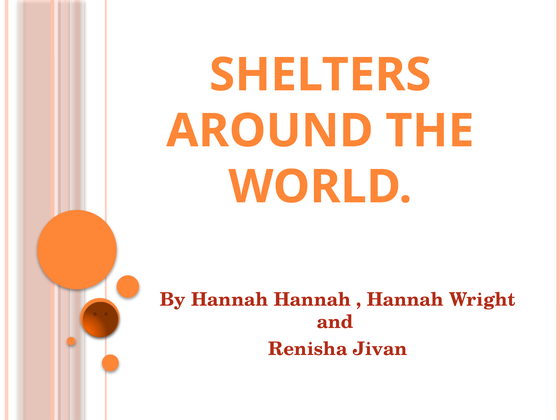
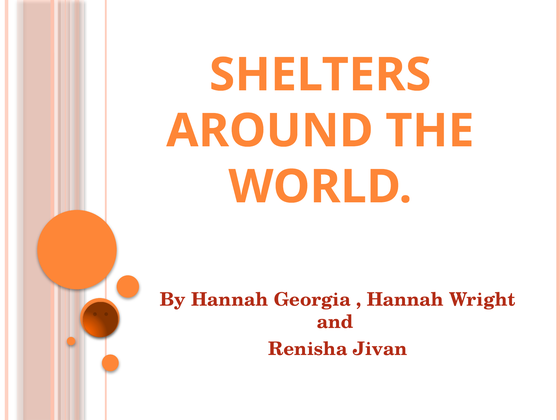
Hannah Hannah: Hannah -> Georgia
